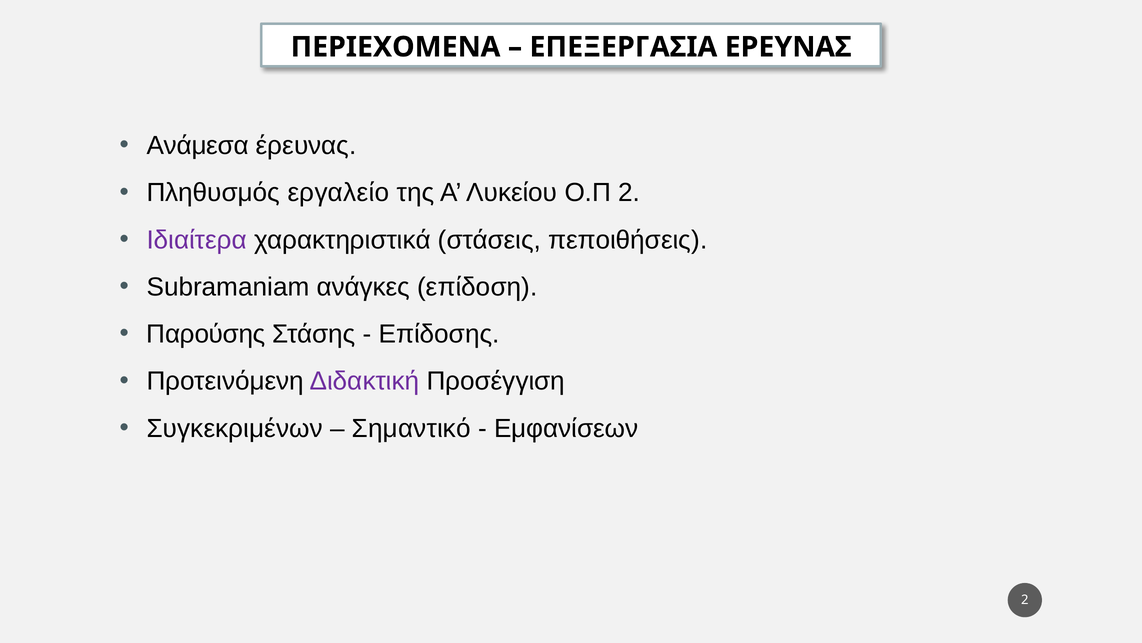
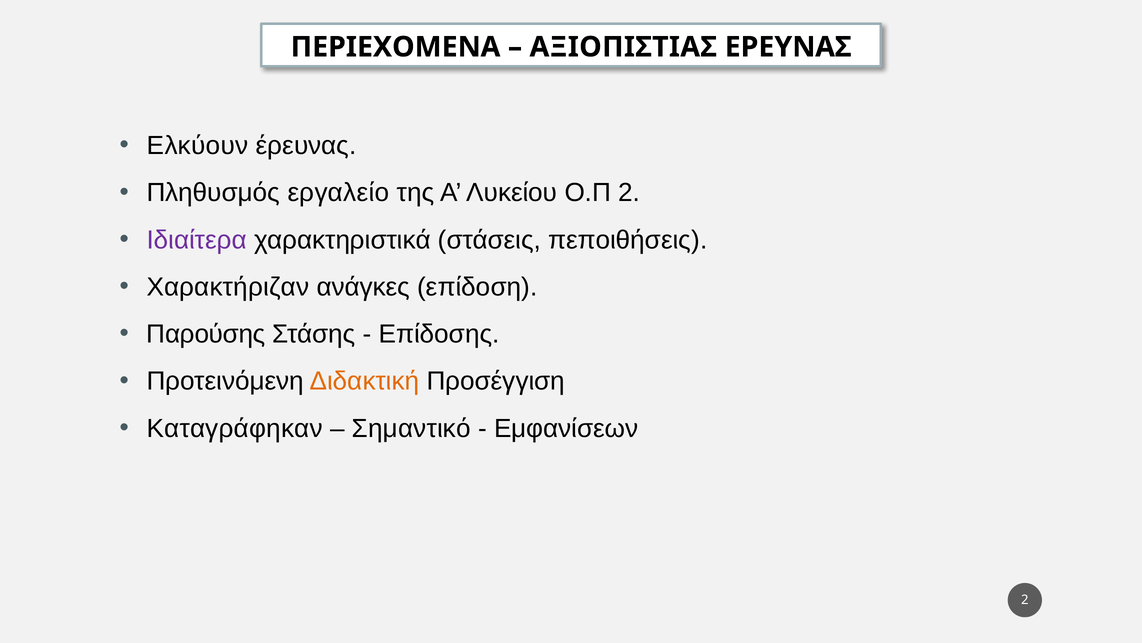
ΕΠΕΞΕΡΓΑΣΙΑ: ΕΠΕΞΕΡΓΑΣΙΑ -> ΑΞΙΟΠΙΣΤΙΑΣ
Ανάμεσα: Ανάμεσα -> Ελκύουν
Subramaniam: Subramaniam -> Χαρακτήριζαν
Διδακτική colour: purple -> orange
Συγκεκριμένων: Συγκεκριμένων -> Καταγράφηκαν
